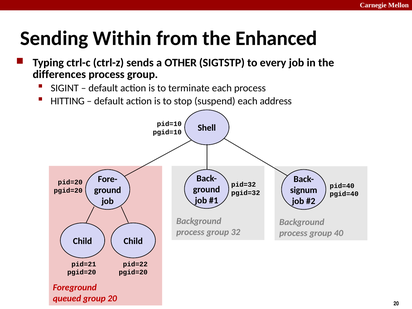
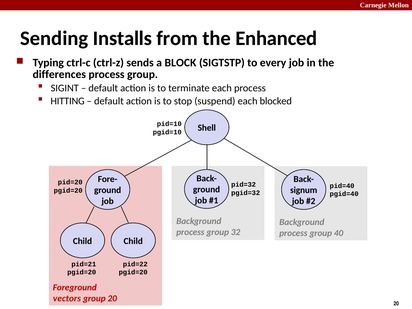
Within: Within -> Installs
OTHER: OTHER -> BLOCK
address: address -> blocked
queued: queued -> vectors
